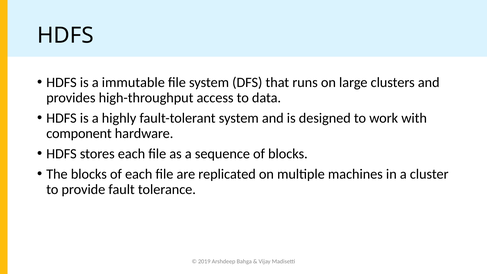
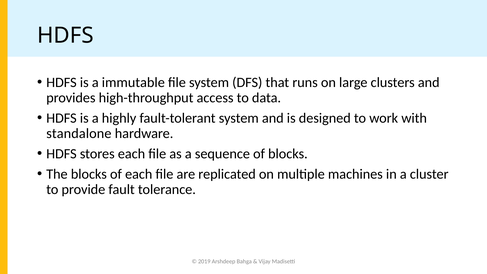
component: component -> standalone
